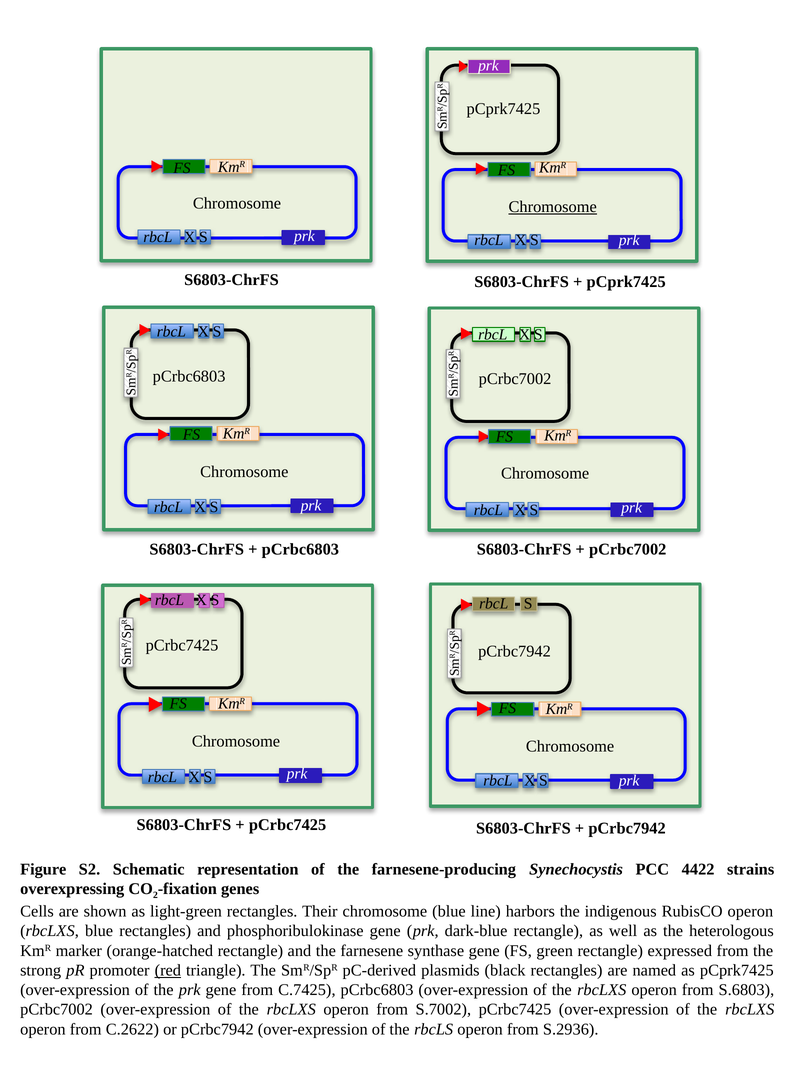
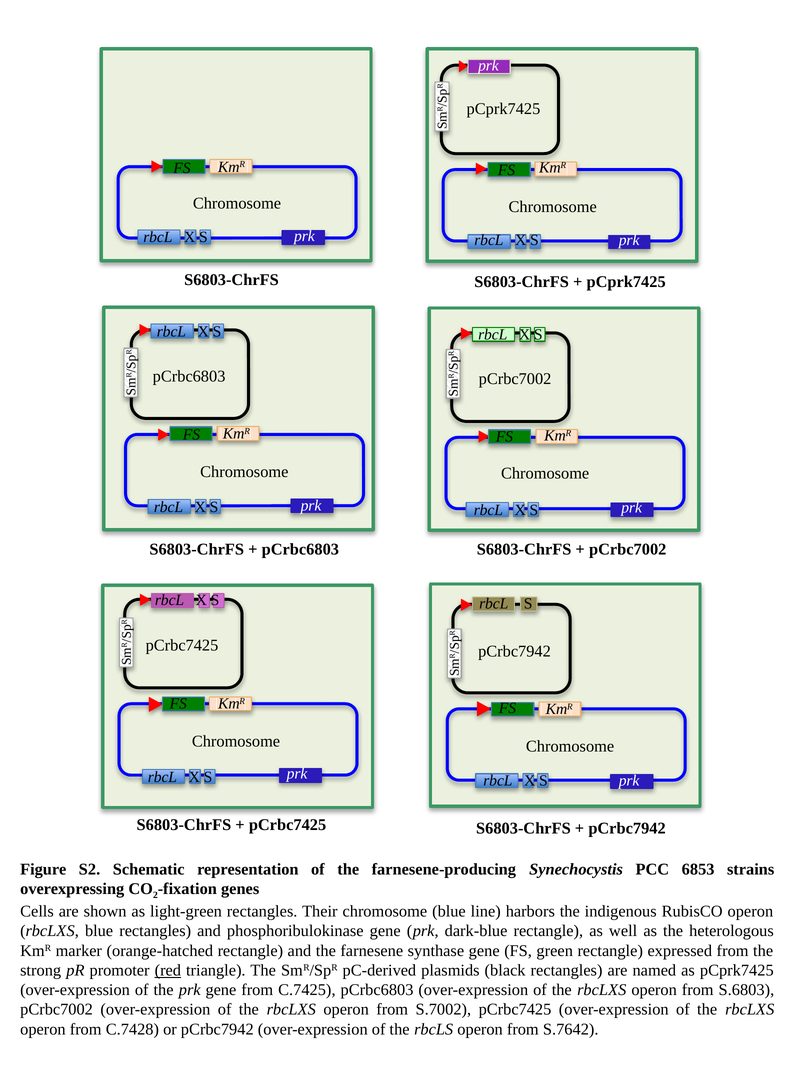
Chromosome at (553, 207) underline: present -> none
4422: 4422 -> 6853
C.2622: C.2622 -> C.7428
S.2936: S.2936 -> S.7642
